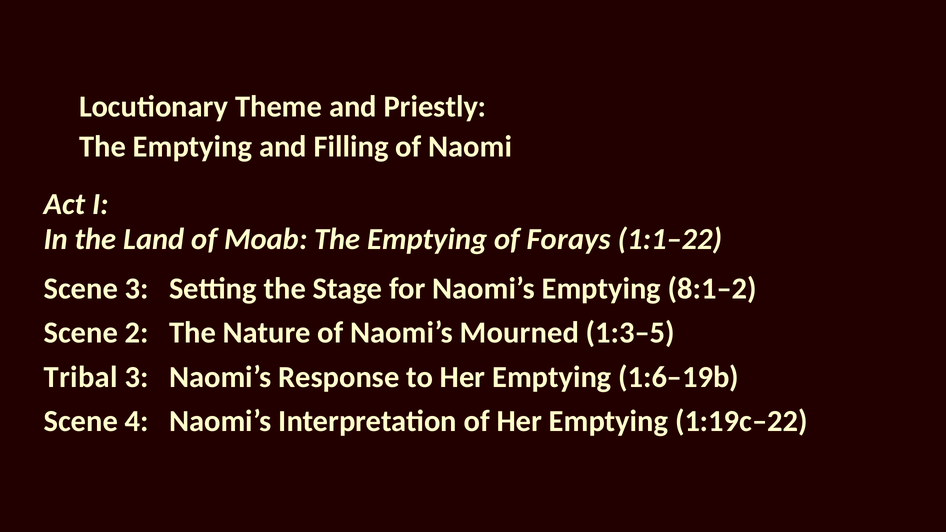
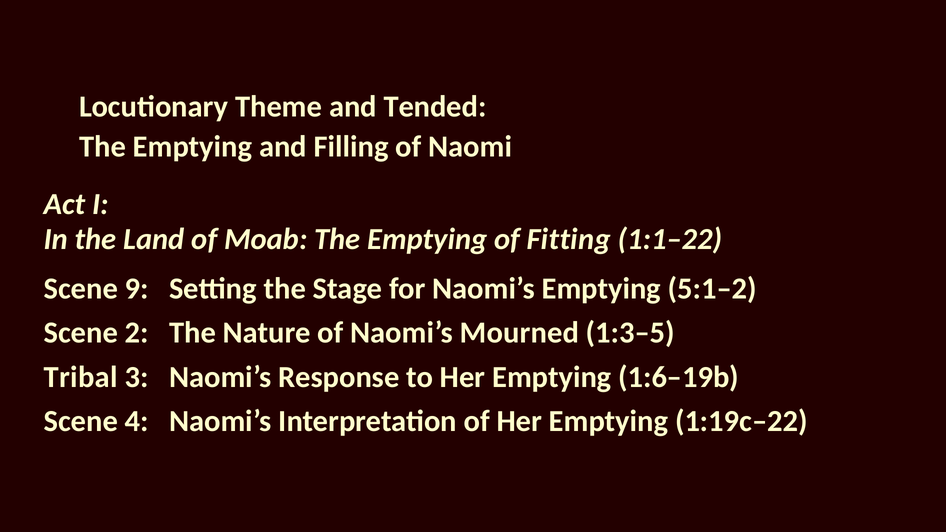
Priestly: Priestly -> Tended
Forays: Forays -> Fitting
Scene 3: 3 -> 9
8:1–2: 8:1–2 -> 5:1–2
